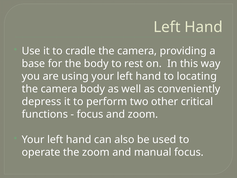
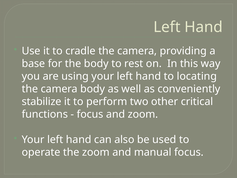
depress: depress -> stabilize
